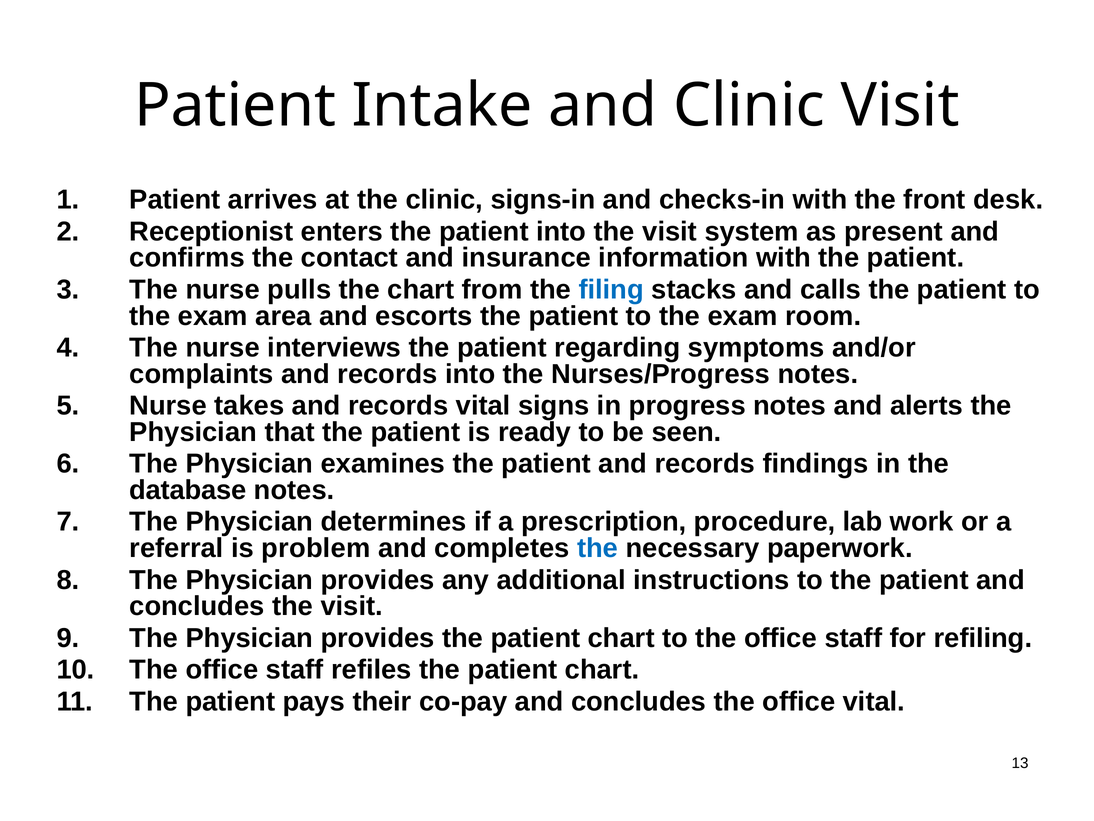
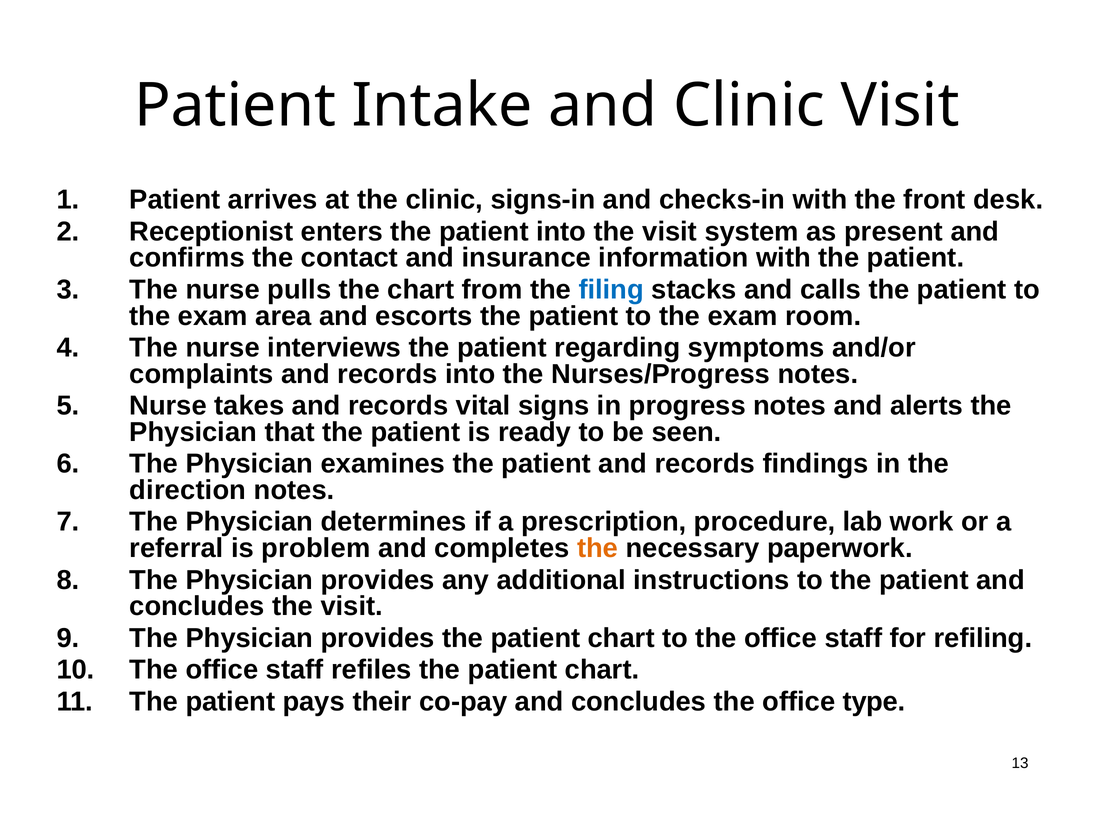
database: database -> direction
the at (598, 548) colour: blue -> orange
office vital: vital -> type
